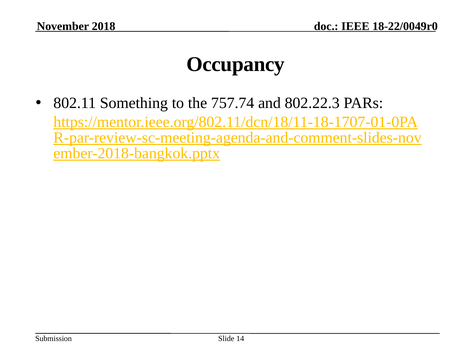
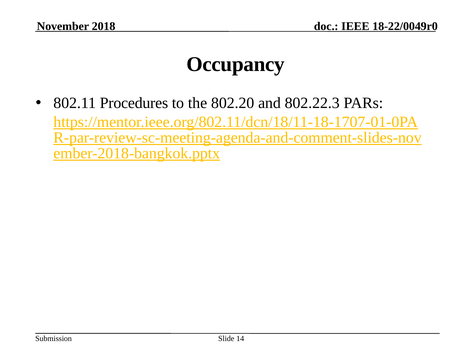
Something: Something -> Procedures
757.74: 757.74 -> 802.20
